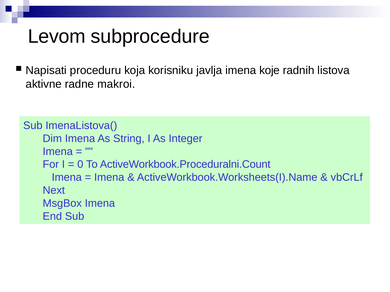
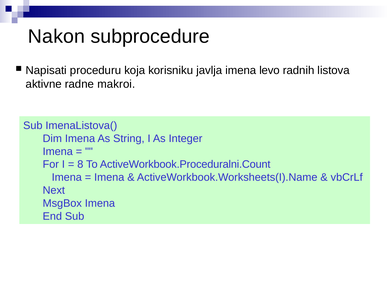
Levom: Levom -> Nakon
koje: koje -> levo
0: 0 -> 8
